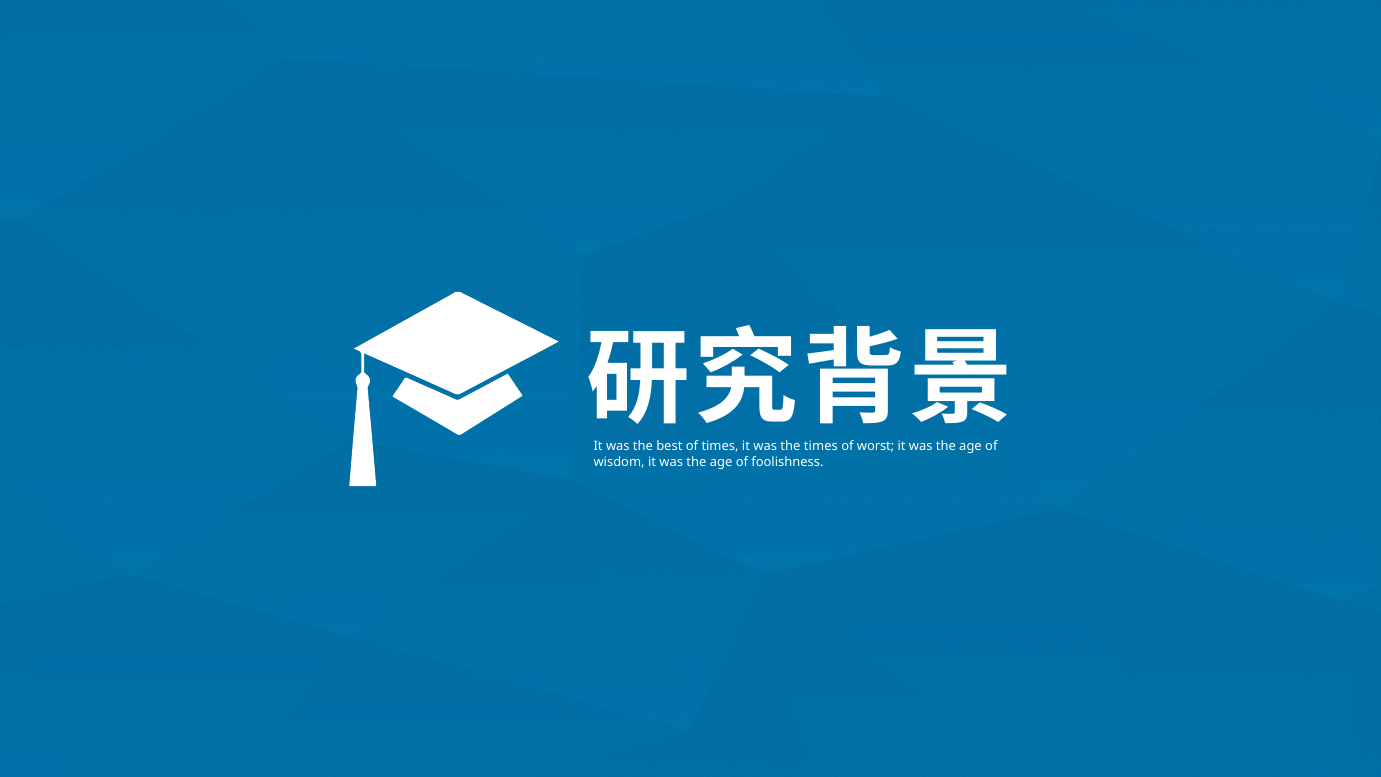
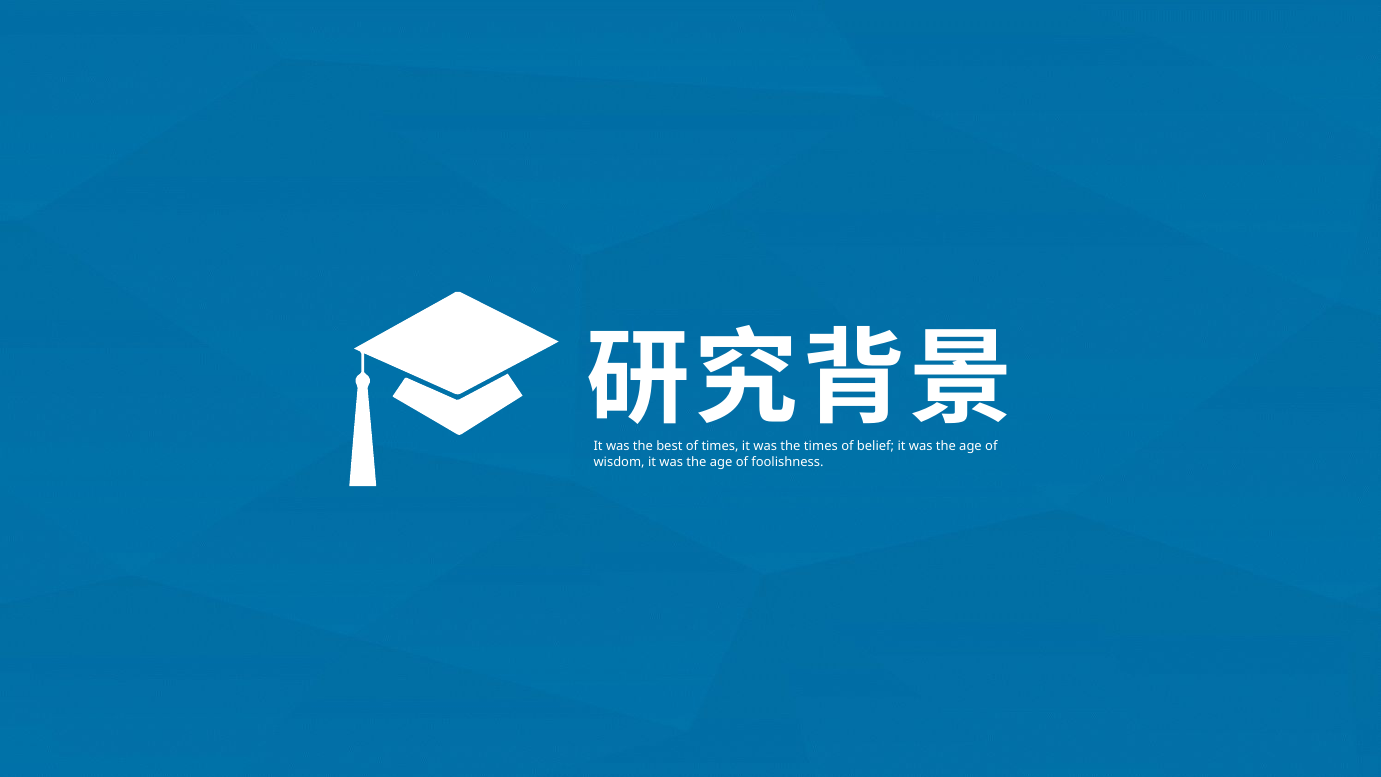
worst: worst -> belief
